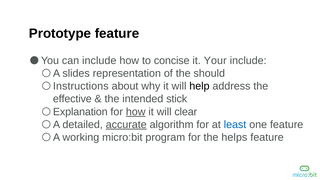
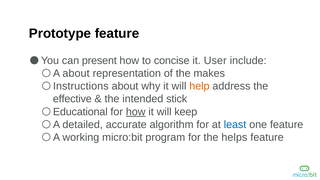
can include: include -> present
Your: Your -> User
A slides: slides -> about
should: should -> makes
help colour: black -> orange
Explanation: Explanation -> Educational
clear: clear -> keep
accurate underline: present -> none
